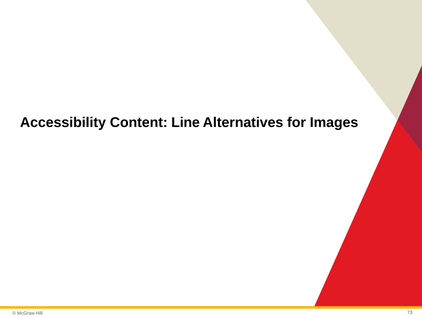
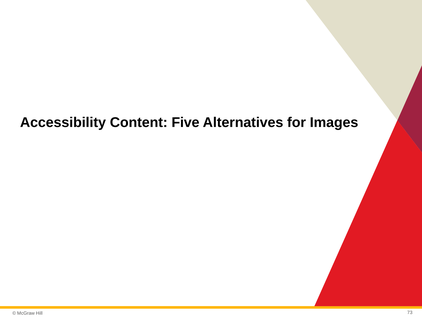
Line: Line -> Five
